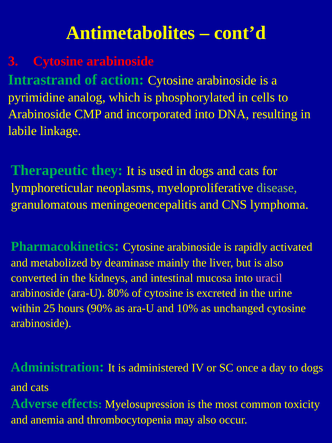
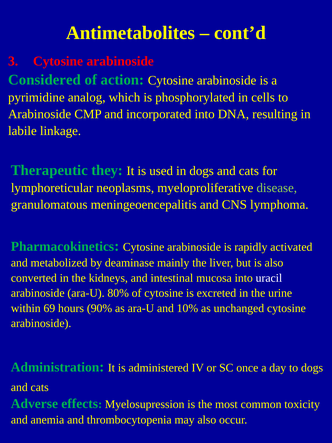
Intrastrand: Intrastrand -> Considered
uracil colour: pink -> white
25: 25 -> 69
